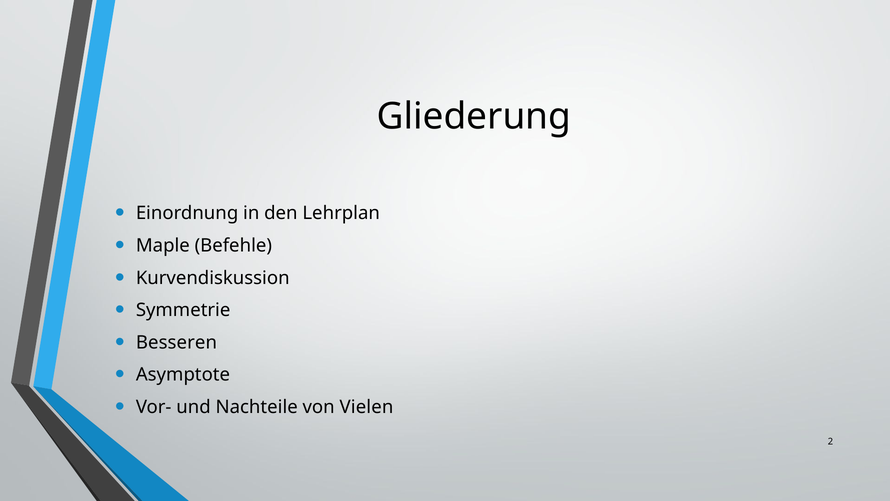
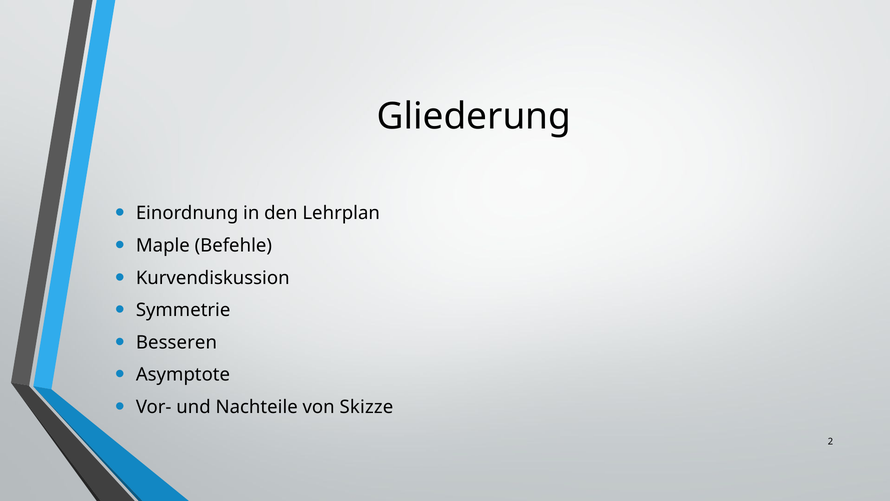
Vielen: Vielen -> Skizze
